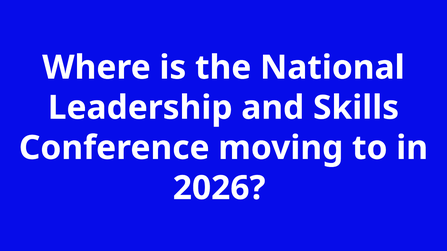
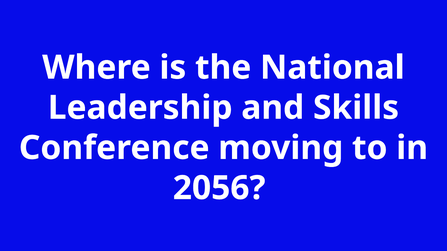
2026: 2026 -> 2056
